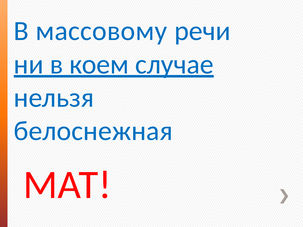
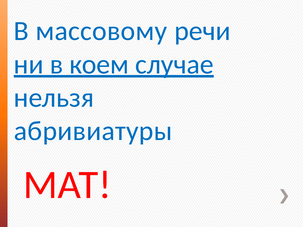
белоснежная: белоснежная -> абривиатуры
